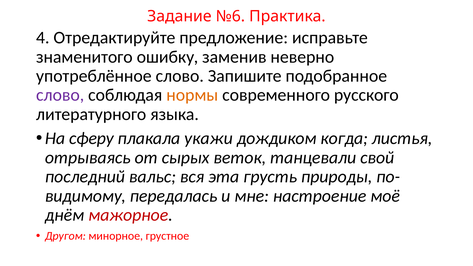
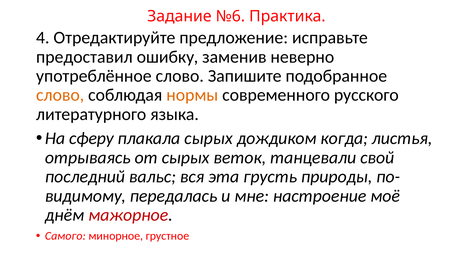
знаменитого: знаменитого -> предоставил
слово at (60, 95) colour: purple -> orange
плакала укажи: укажи -> сырых
Другом: Другом -> Самого
